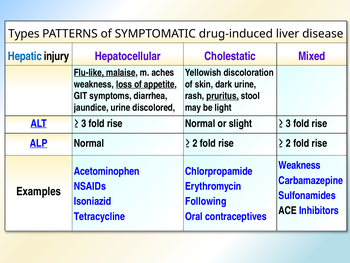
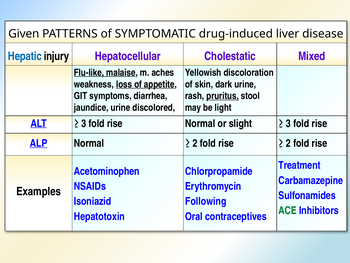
Types: Types -> Given
Weakness at (300, 165): Weakness -> Treatment
ACE colour: black -> green
Tetracycline: Tetracycline -> Hepatotoxin
